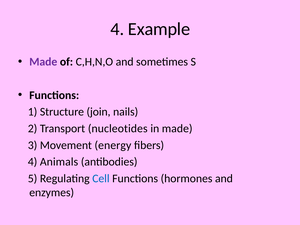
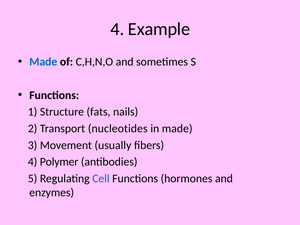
Made at (43, 62) colour: purple -> blue
join: join -> fats
energy: energy -> usually
Animals: Animals -> Polymer
